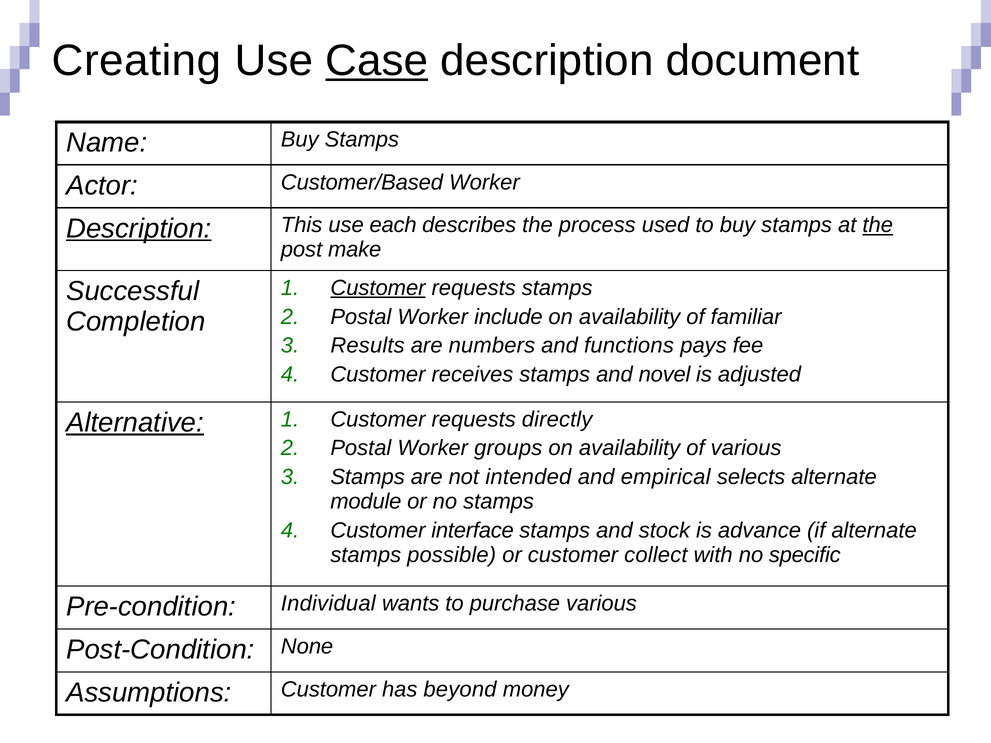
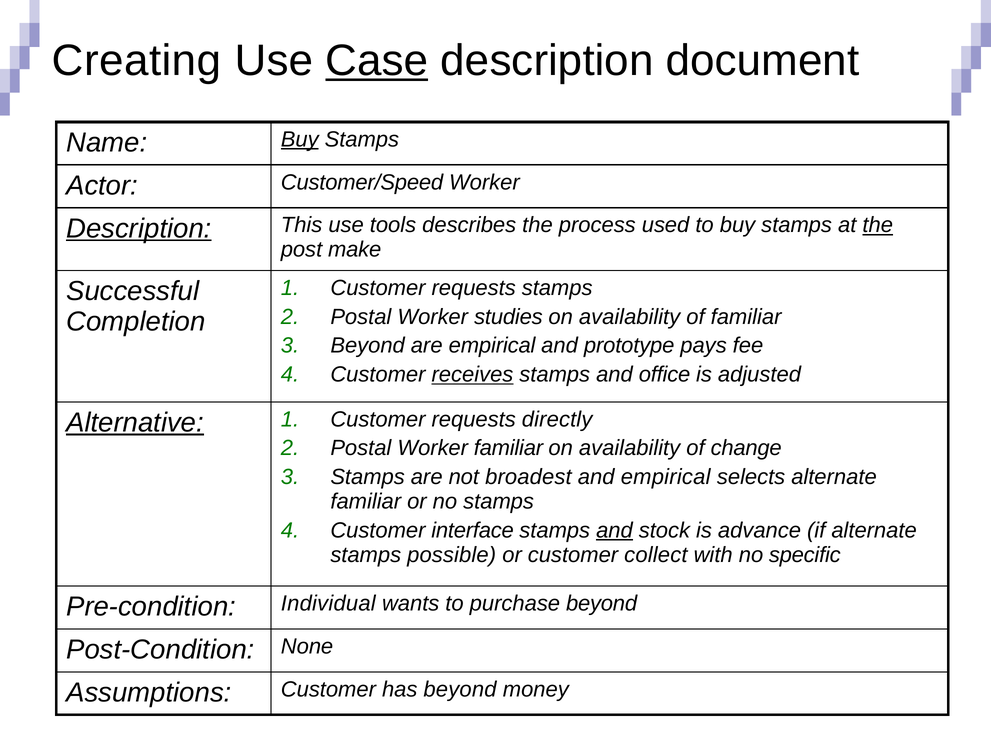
Buy at (300, 139) underline: none -> present
Customer/Based: Customer/Based -> Customer/Speed
each: each -> tools
Customer at (378, 288) underline: present -> none
include: include -> studies
Results at (368, 346): Results -> Beyond
are numbers: numbers -> empirical
functions: functions -> prototype
receives underline: none -> present
novel: novel -> office
Worker groups: groups -> familiar
of various: various -> change
intended: intended -> broadest
module at (366, 502): module -> familiar
and at (614, 531) underline: none -> present
purchase various: various -> beyond
